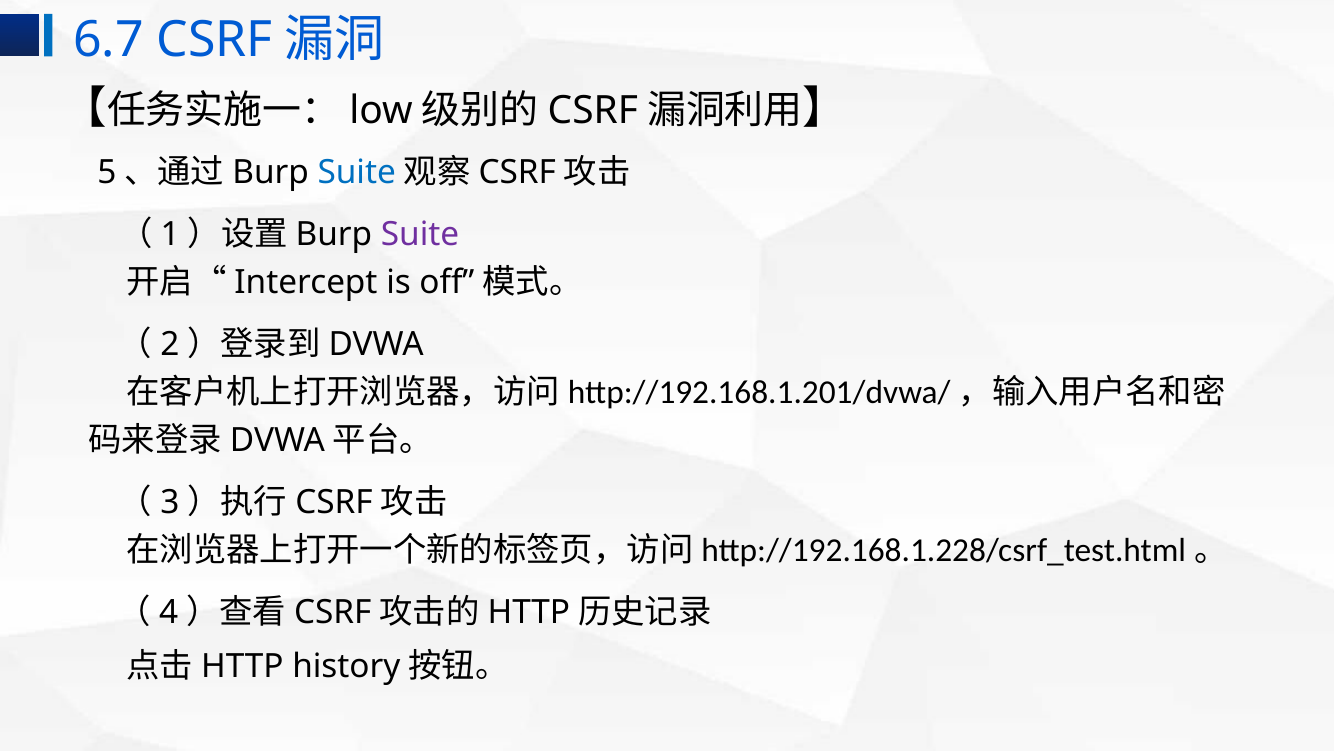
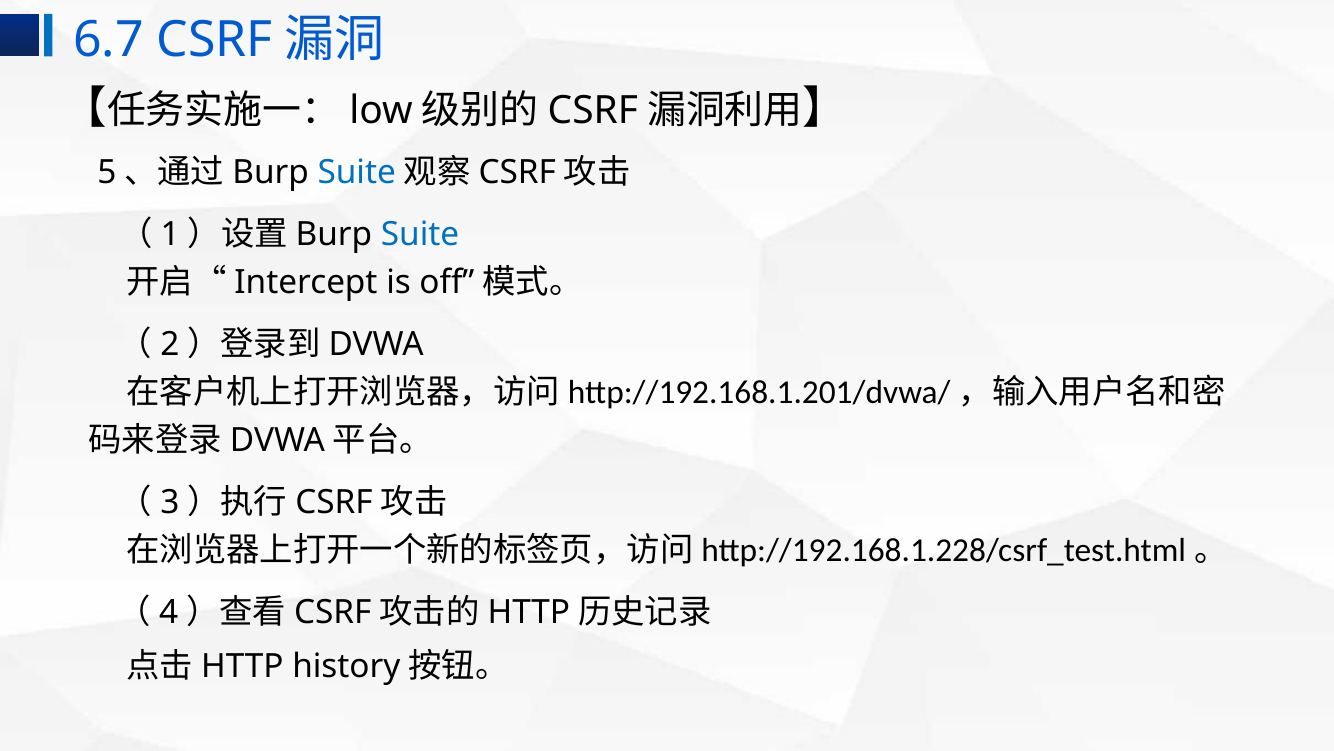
Suite at (420, 234) colour: purple -> blue
